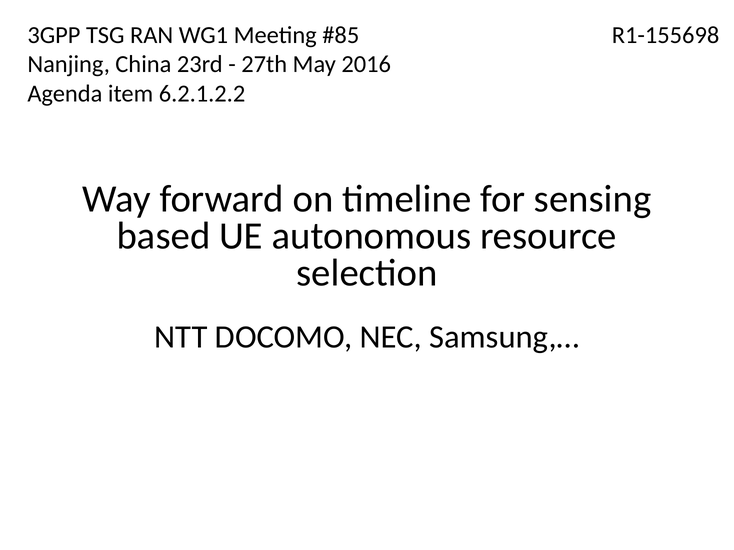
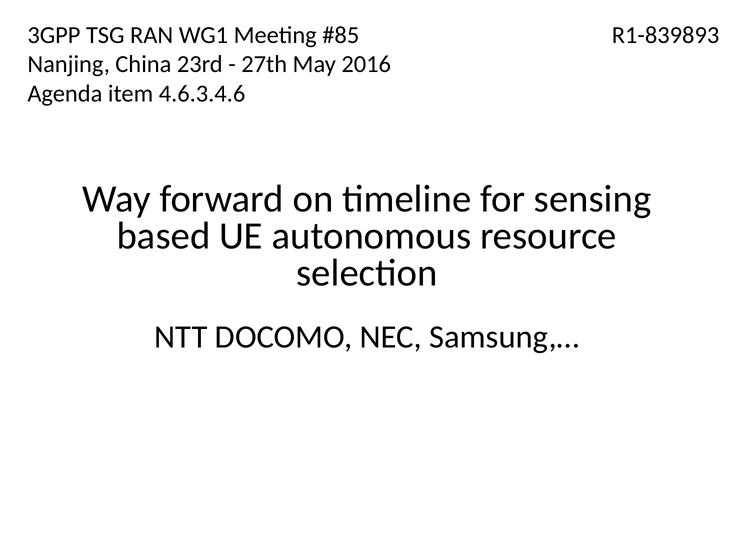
R1-155698: R1-155698 -> R1-839893
6.2.1.2.2: 6.2.1.2.2 -> 4.6.3.4.6
